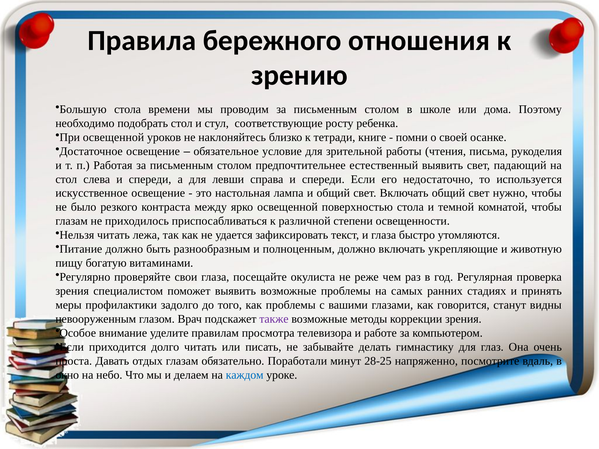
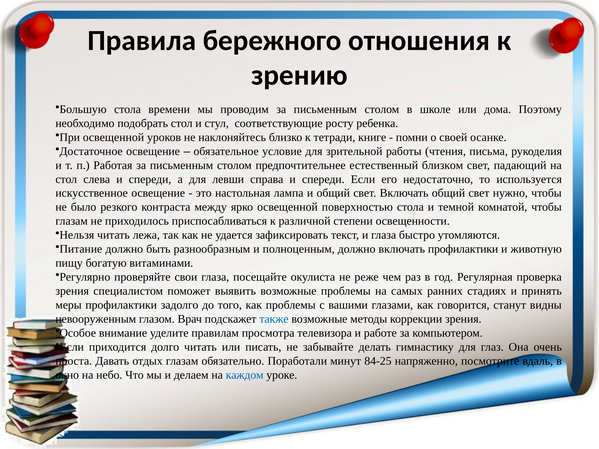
естественный выявить: выявить -> близком
включать укрепляющие: укрепляющие -> профилактики
также colour: purple -> blue
28-25: 28-25 -> 84-25
